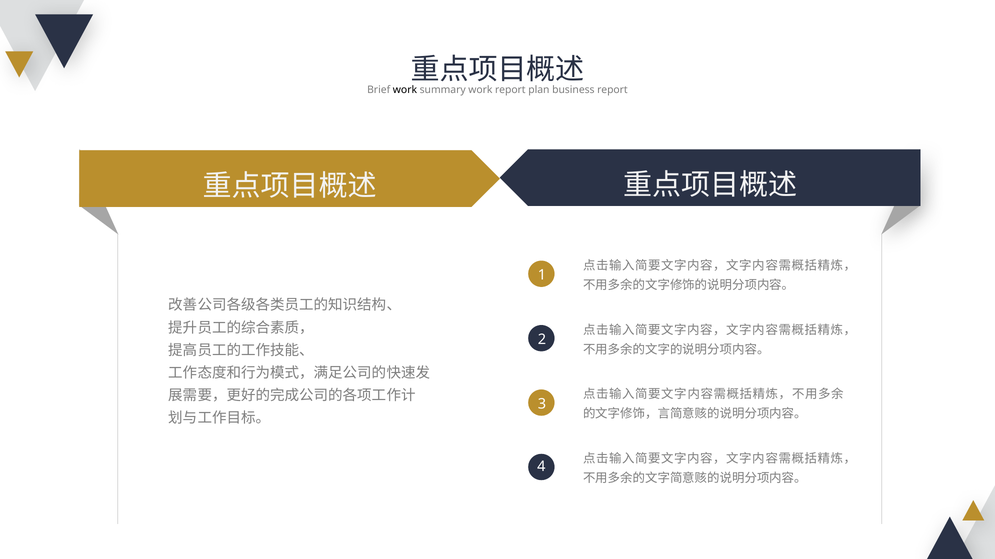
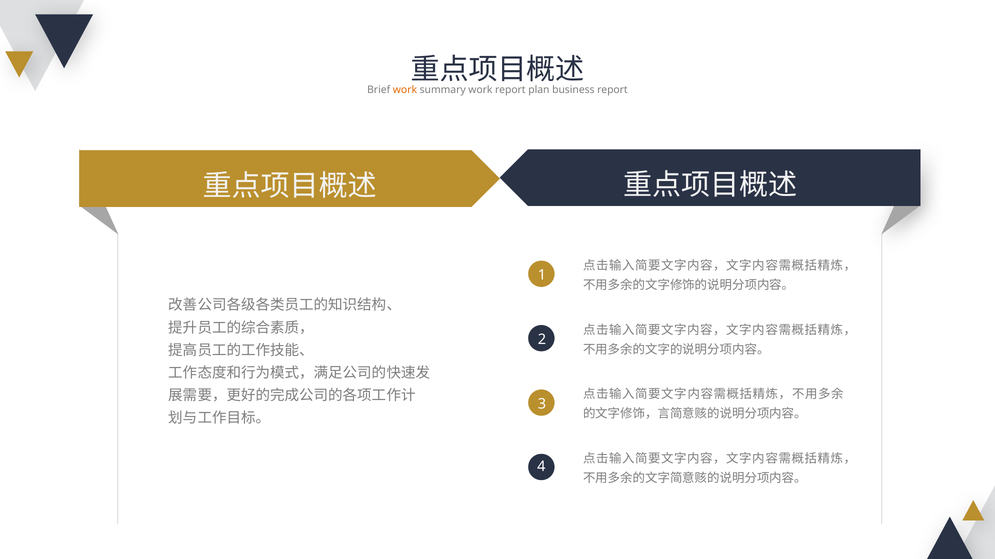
work at (405, 90) colour: black -> orange
